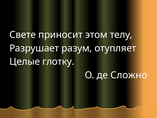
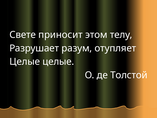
Целые глотку: глотку -> целые
Сложно: Сложно -> Толстой
